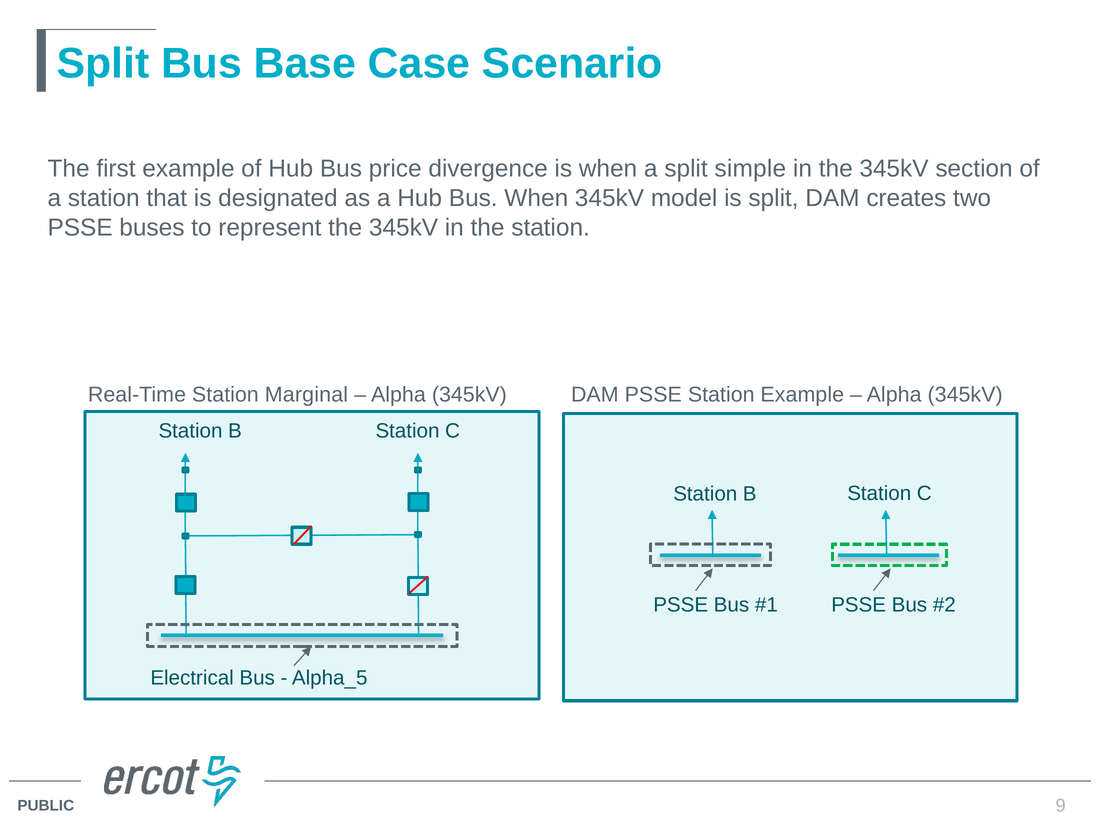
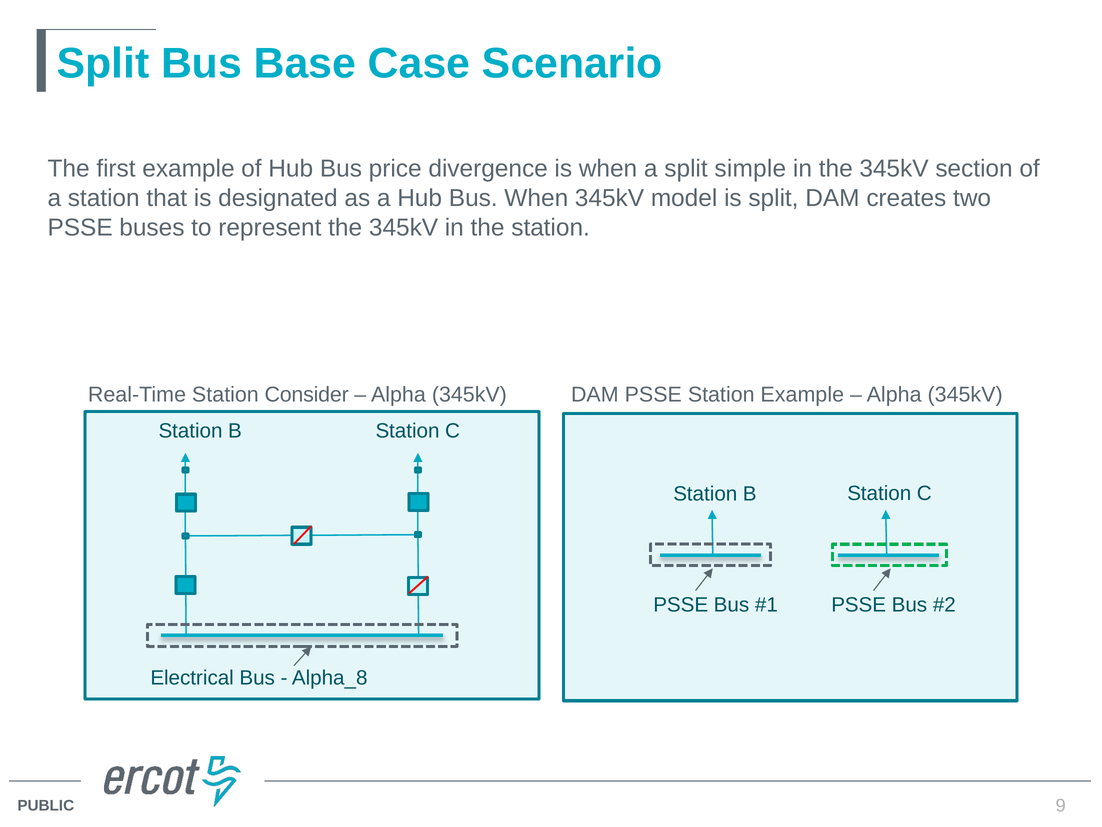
Marginal: Marginal -> Consider
Alpha_5: Alpha_5 -> Alpha_8
